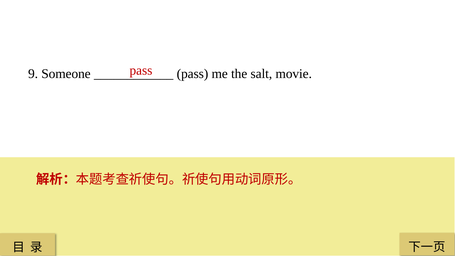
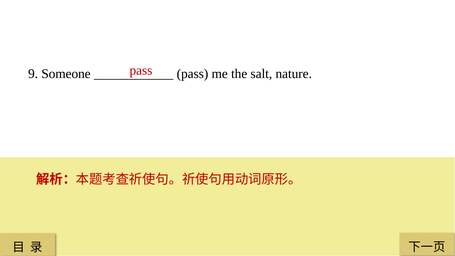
movie: movie -> nature
